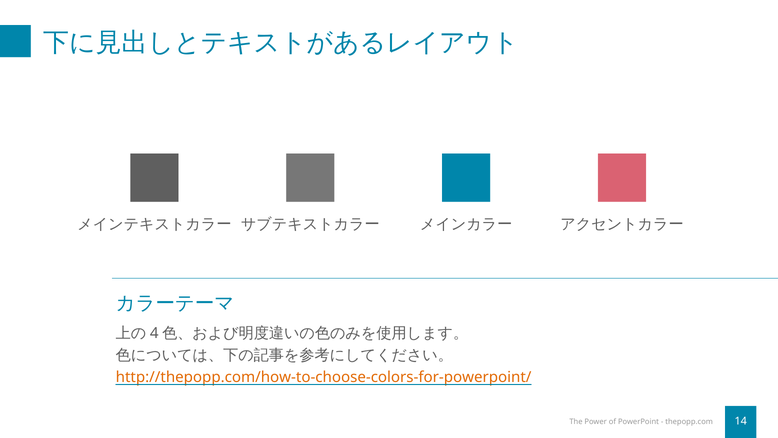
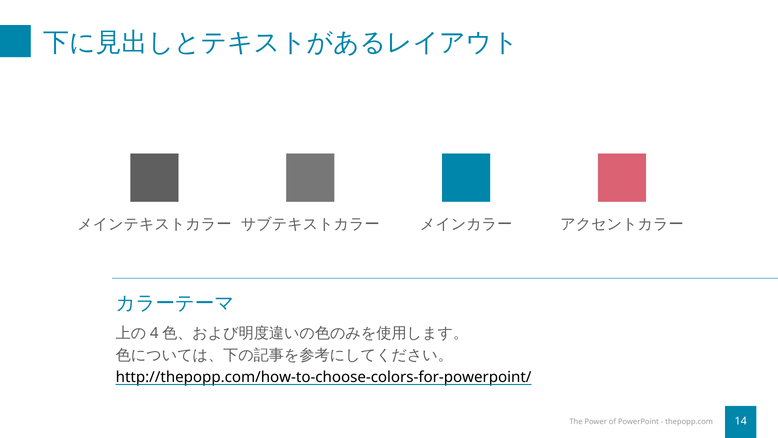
http://thepopp.com/how-to-choose-colors-for-powerpoint/ colour: orange -> black
